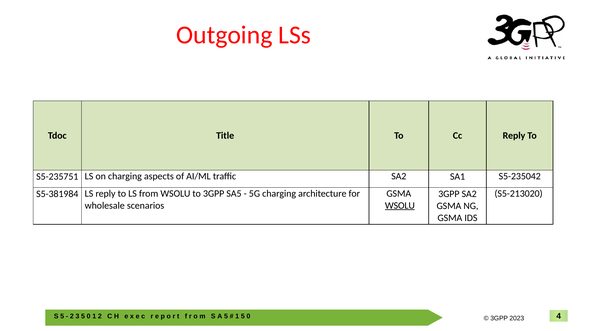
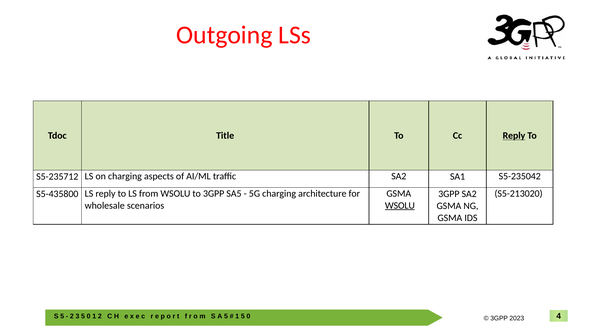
Reply at (514, 136) underline: none -> present
S5-235751: S5-235751 -> S5-235712
S5-381984: S5-381984 -> S5-435800
